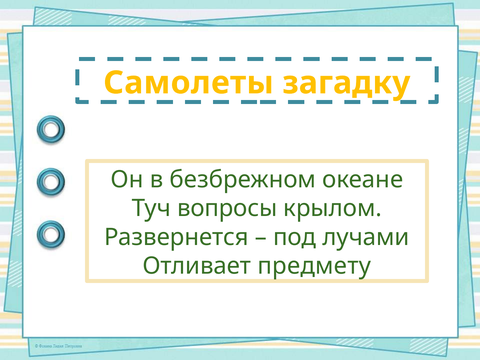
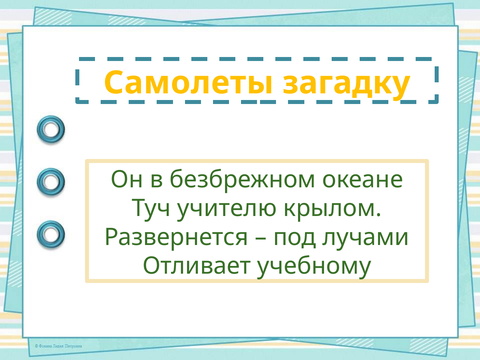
вопросы: вопросы -> учителю
предмету: предмету -> учебному
